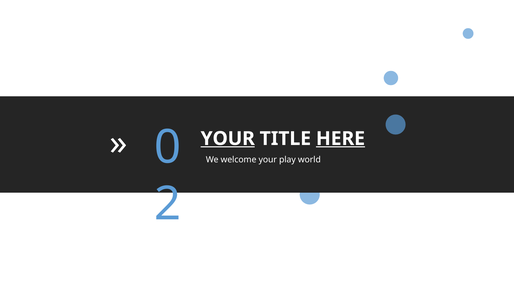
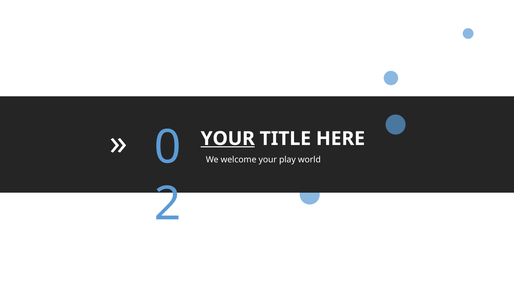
HERE underline: present -> none
